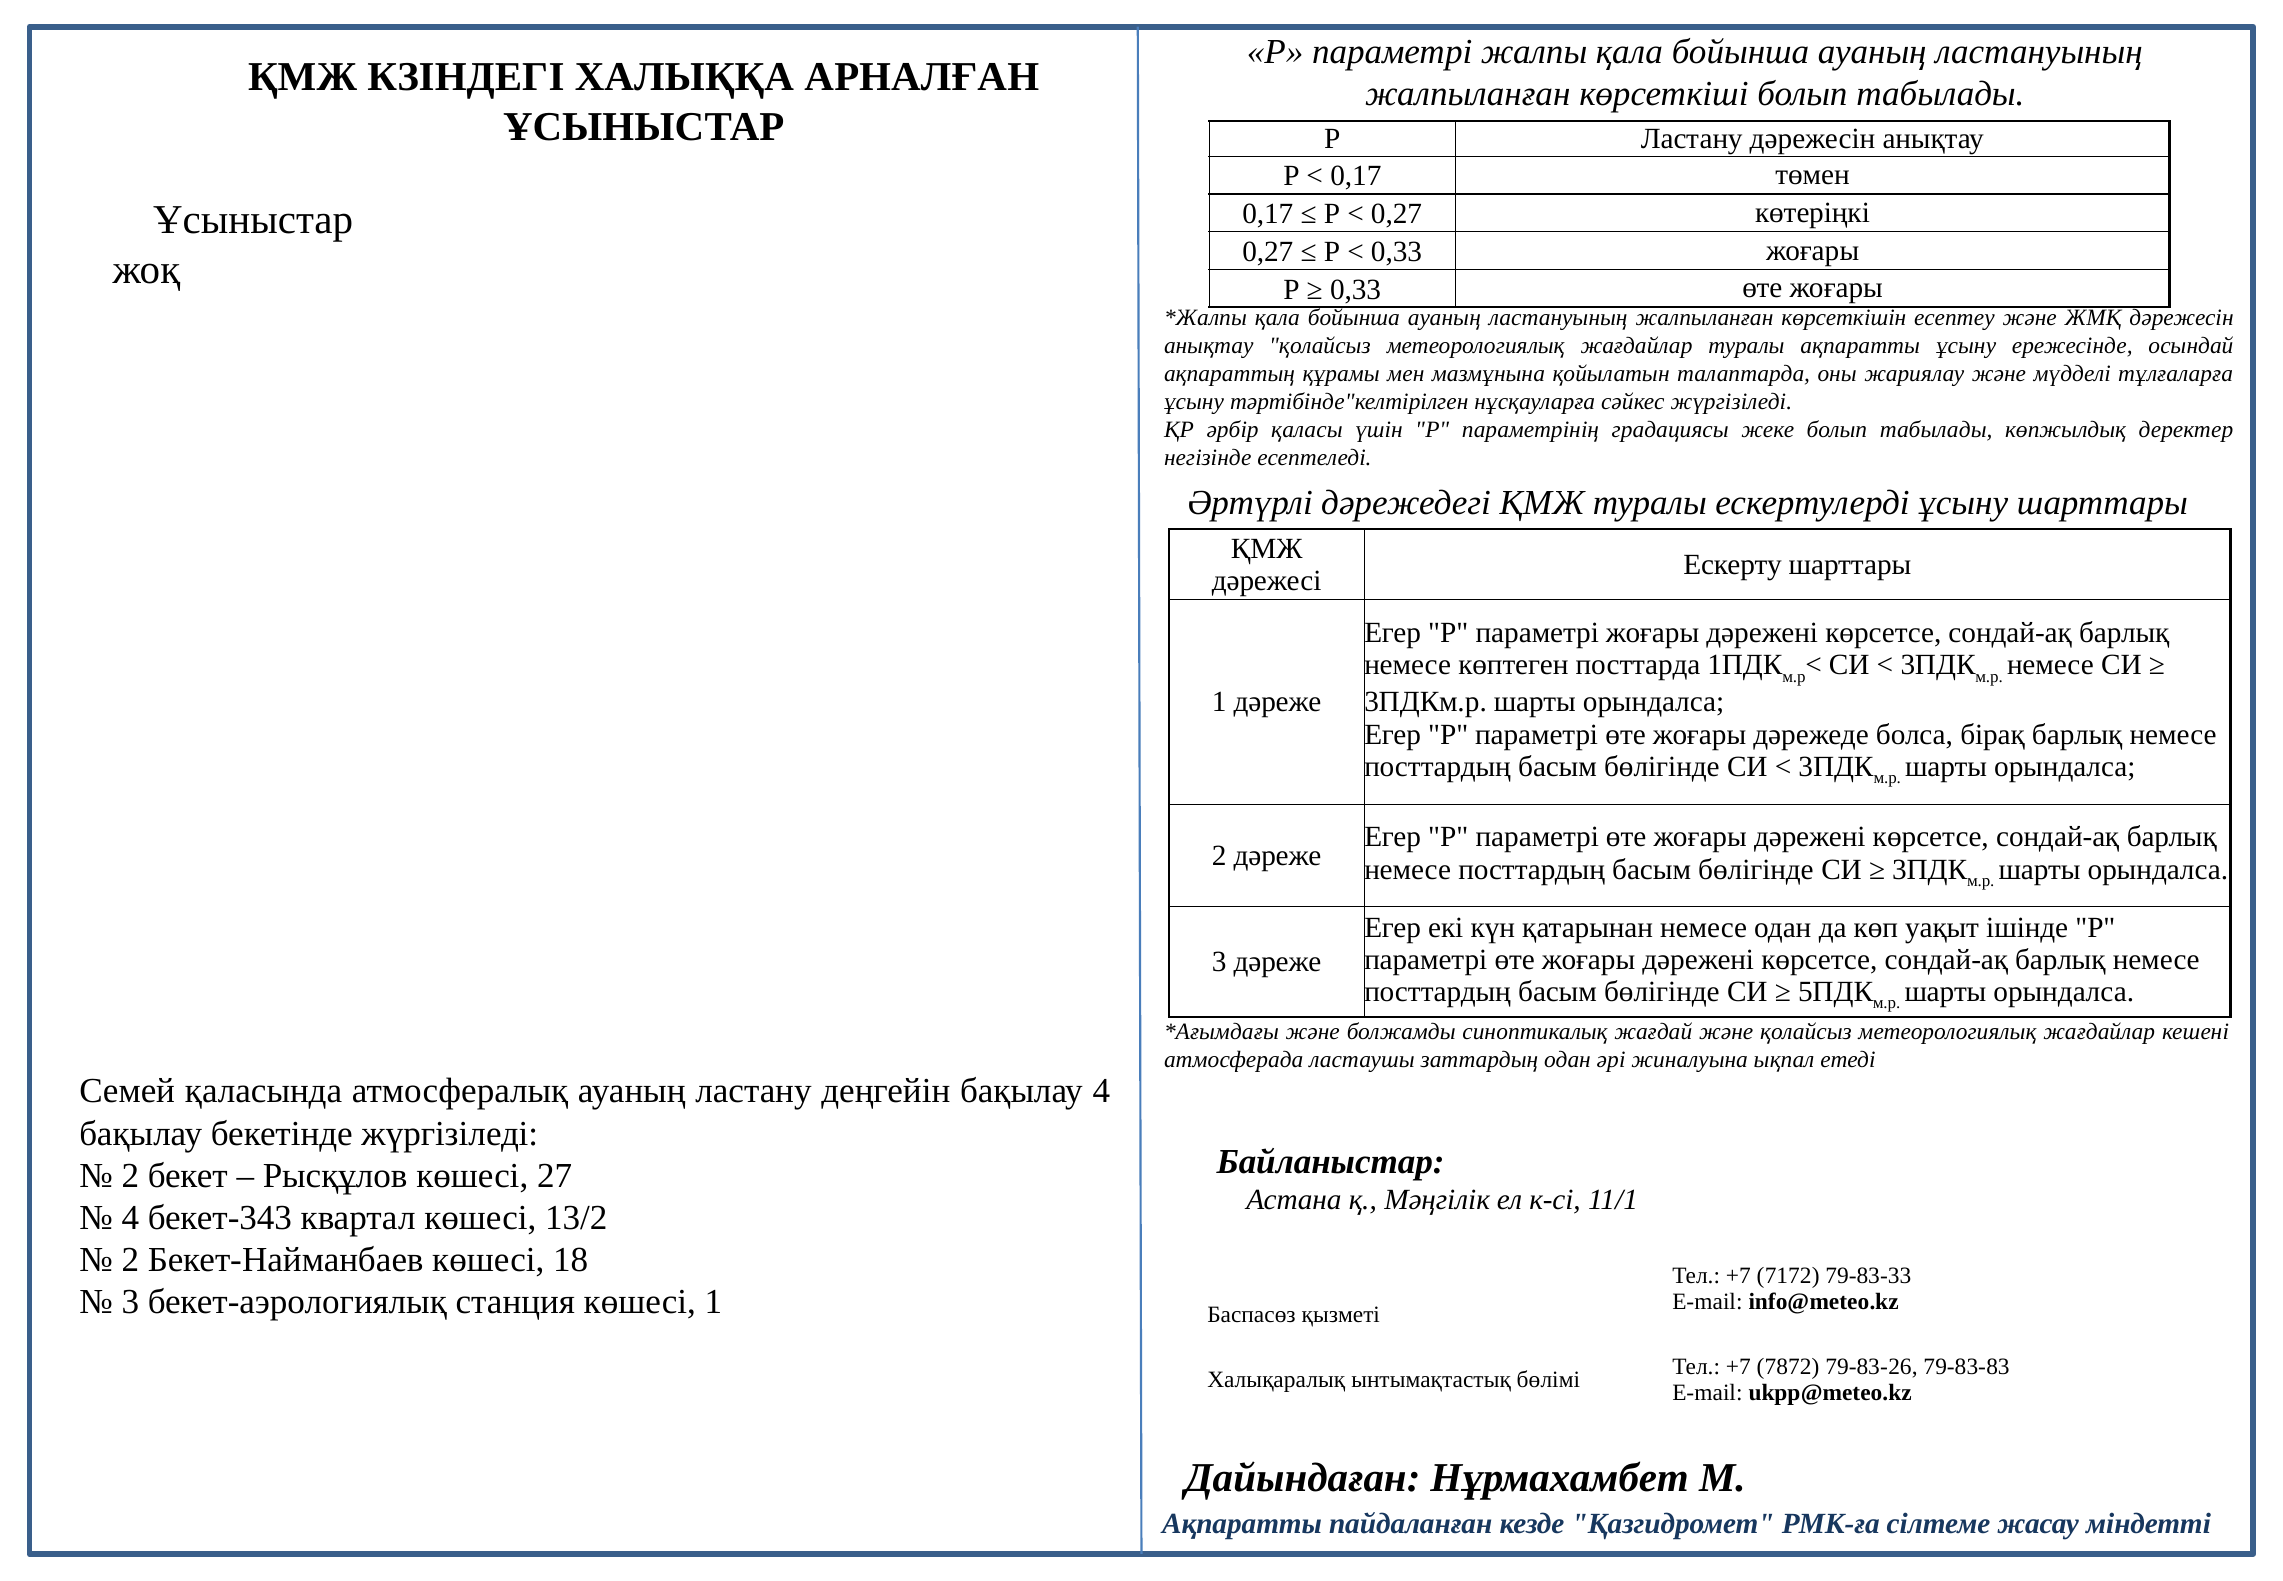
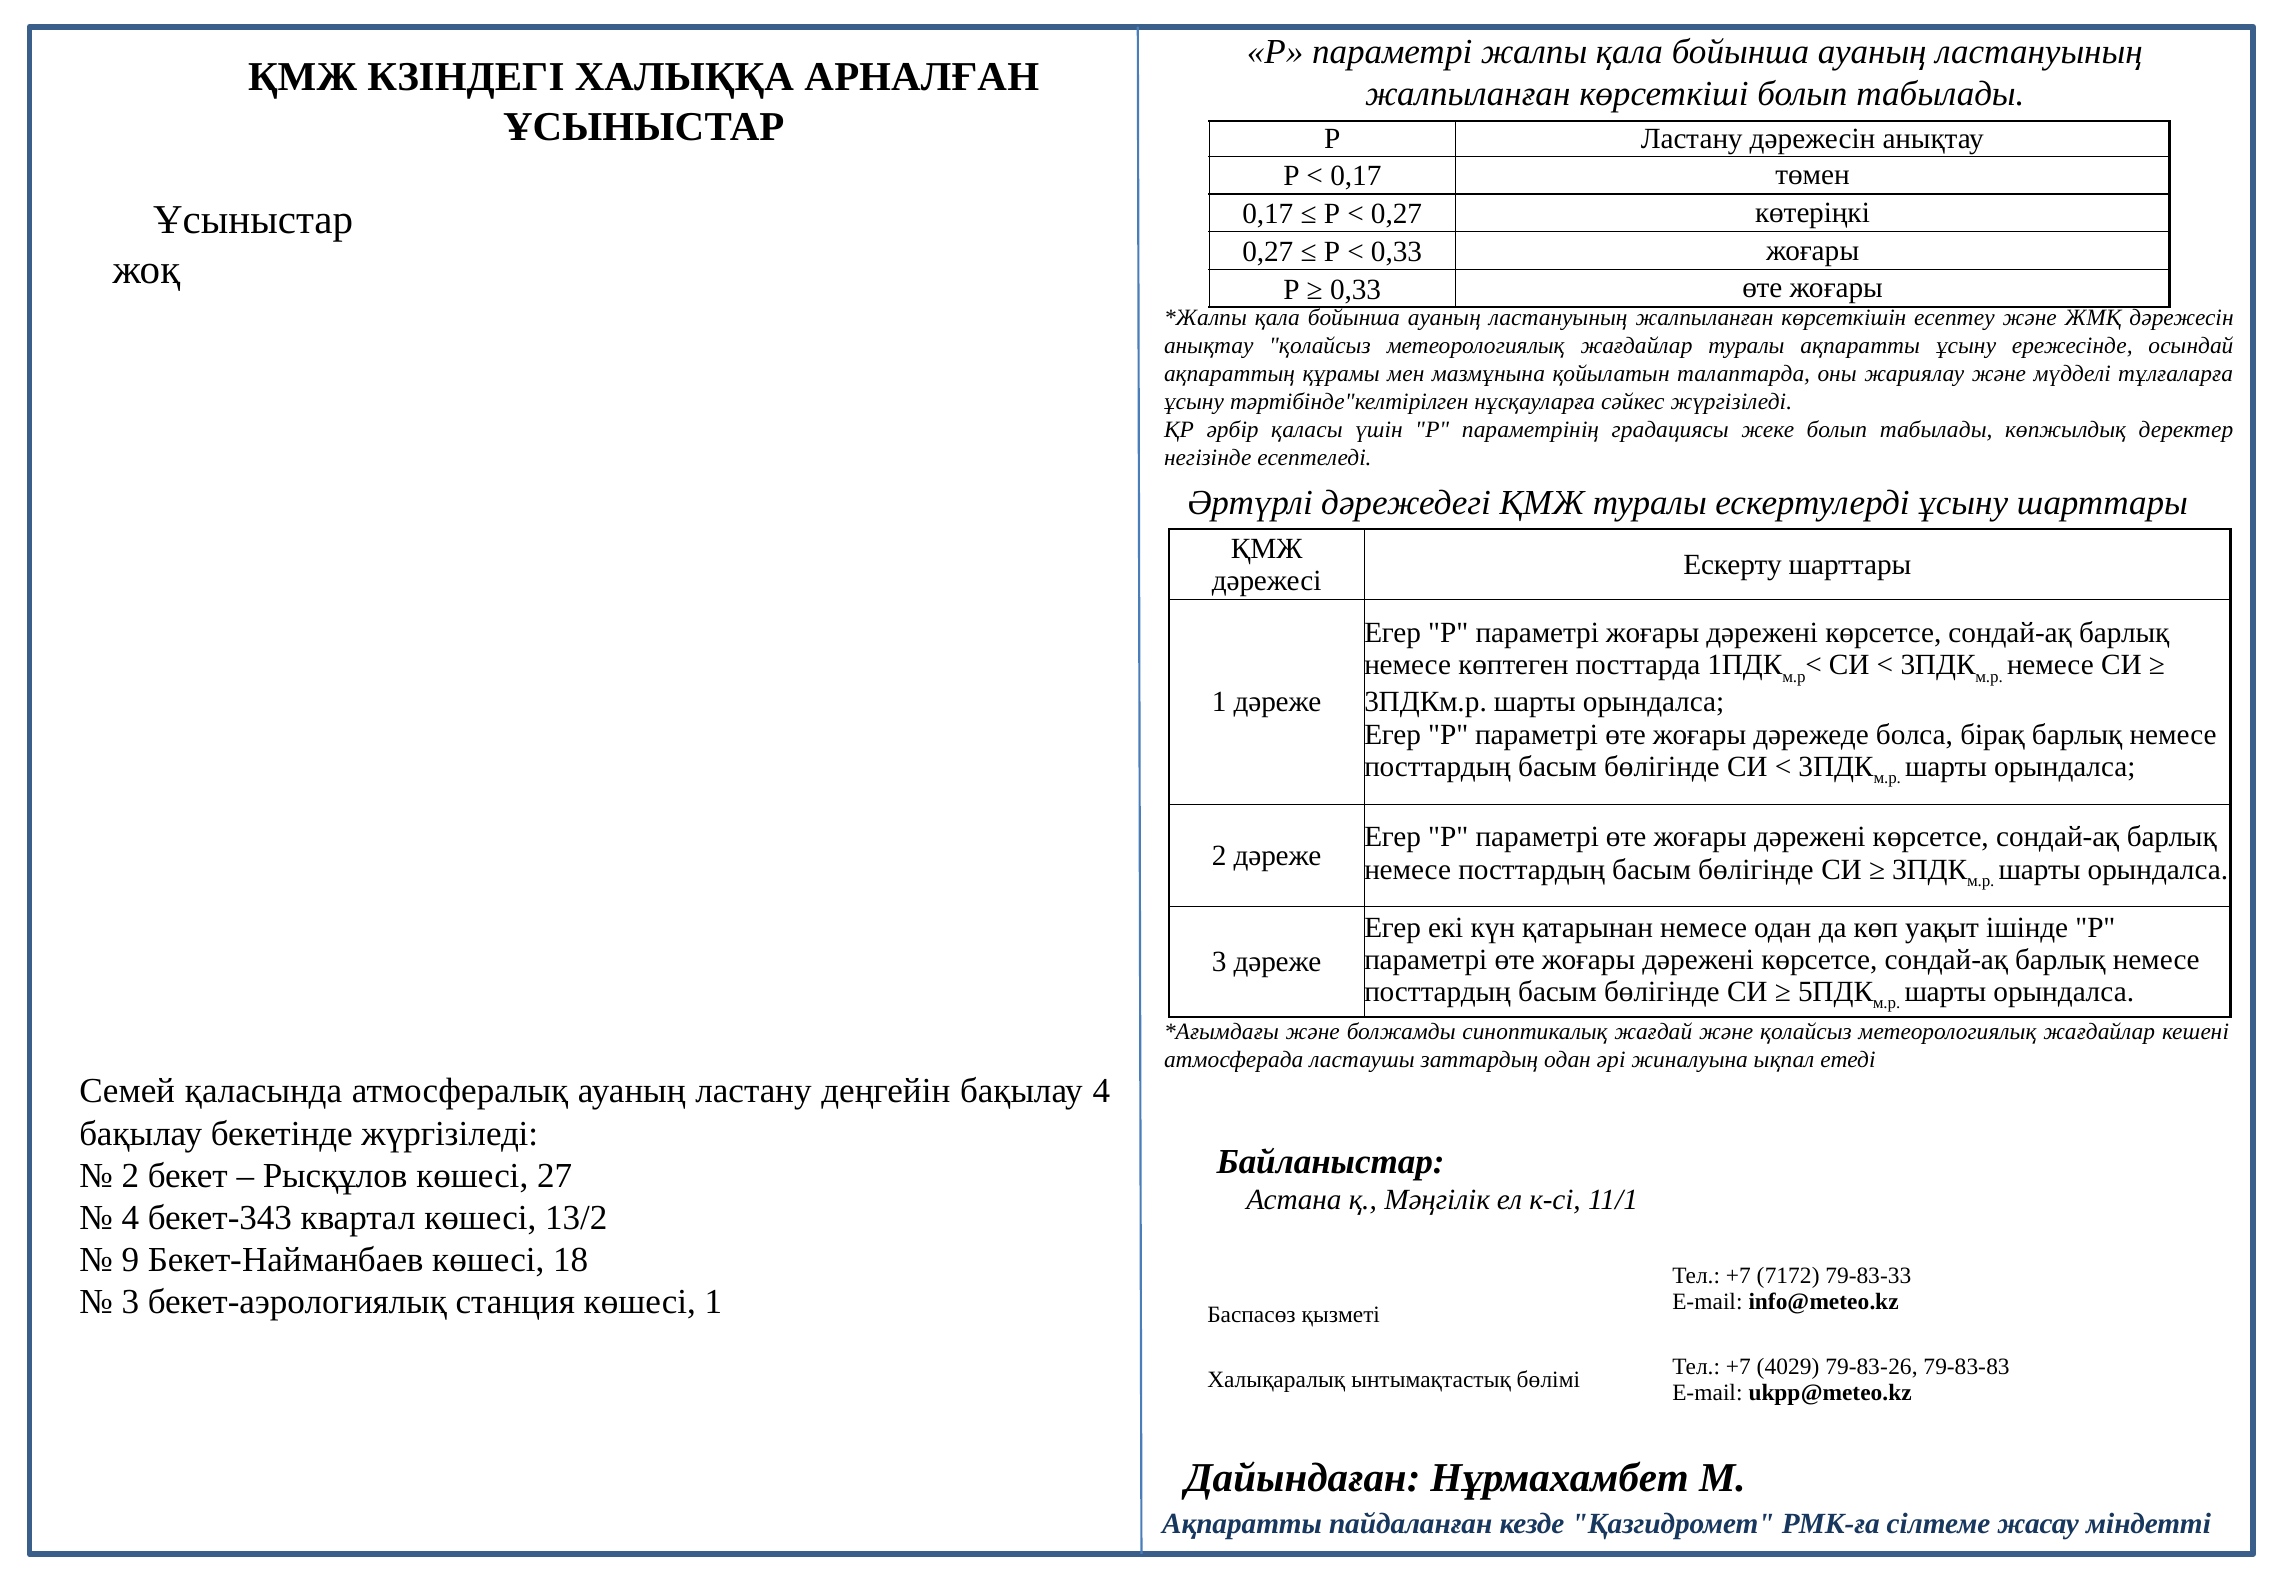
2 at (130, 1260): 2 -> 9
7872: 7872 -> 4029
